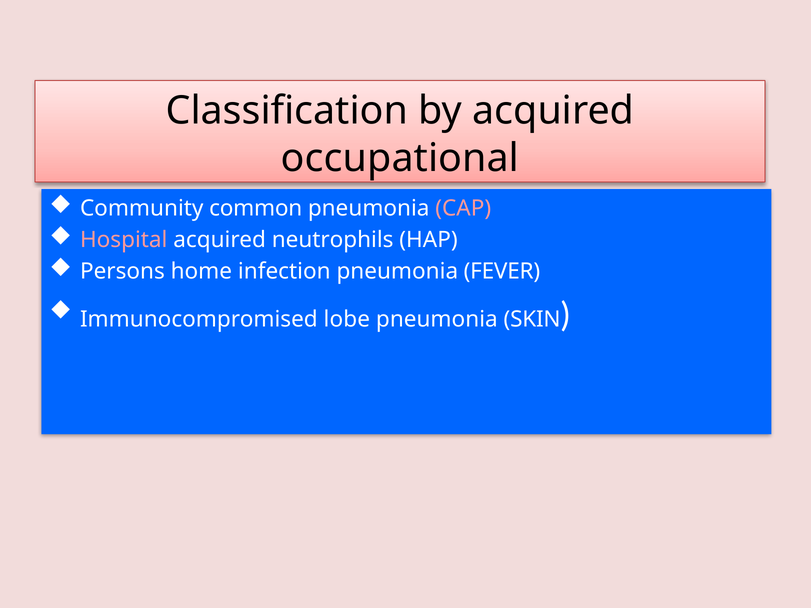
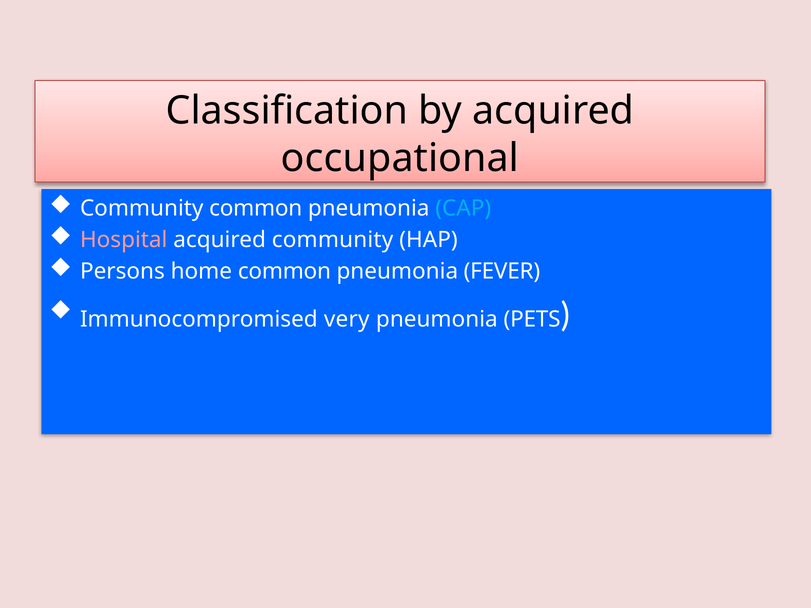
CAP colour: pink -> light blue
acquired neutrophils: neutrophils -> community
home infection: infection -> common
lobe: lobe -> very
SKIN: SKIN -> PETS
